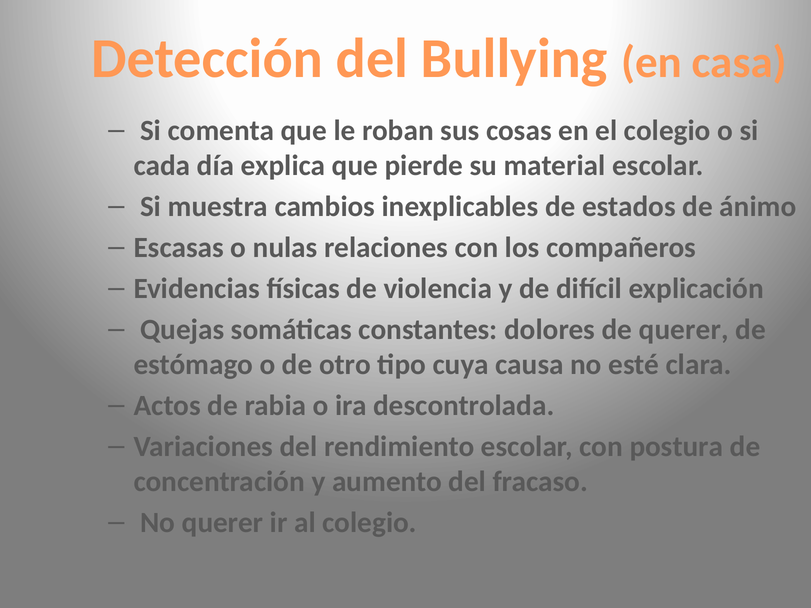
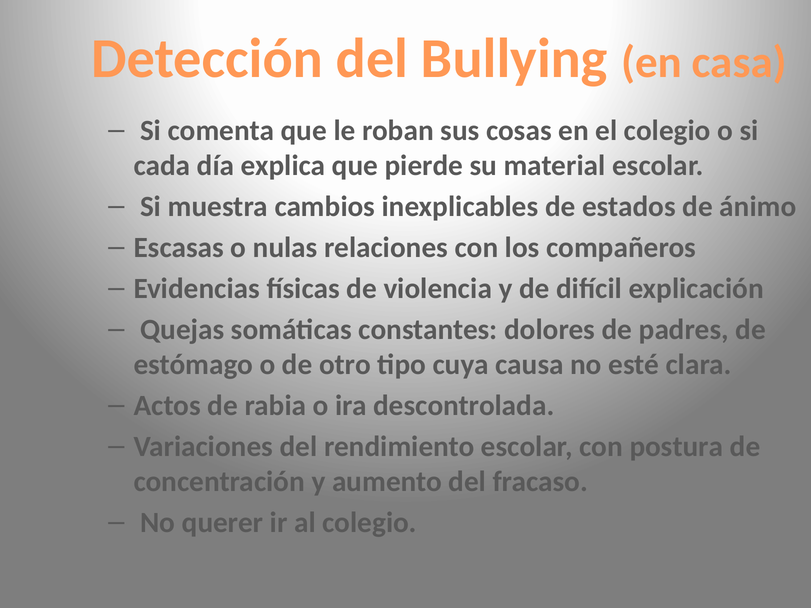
de querer: querer -> padres
